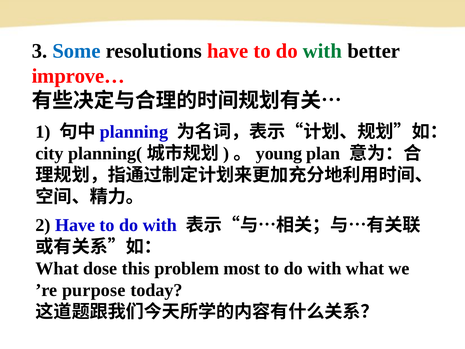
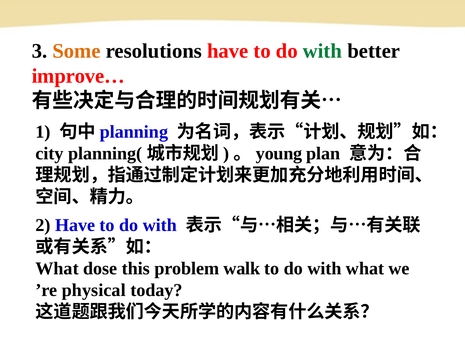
Some colour: blue -> orange
most: most -> walk
purpose: purpose -> physical
